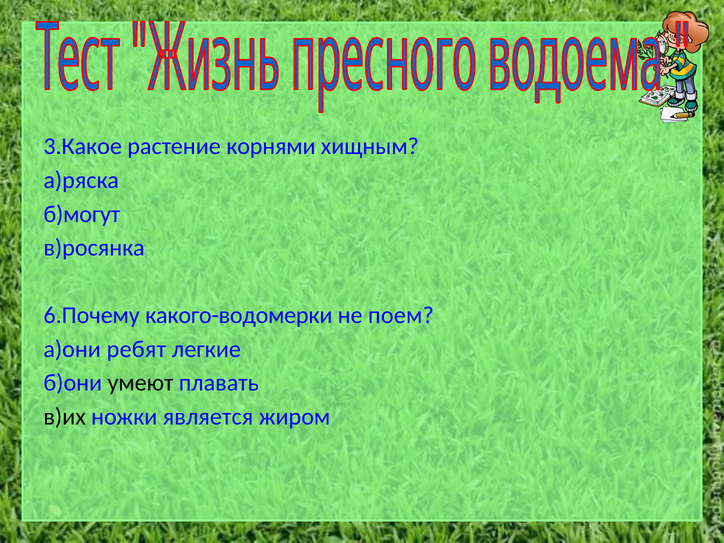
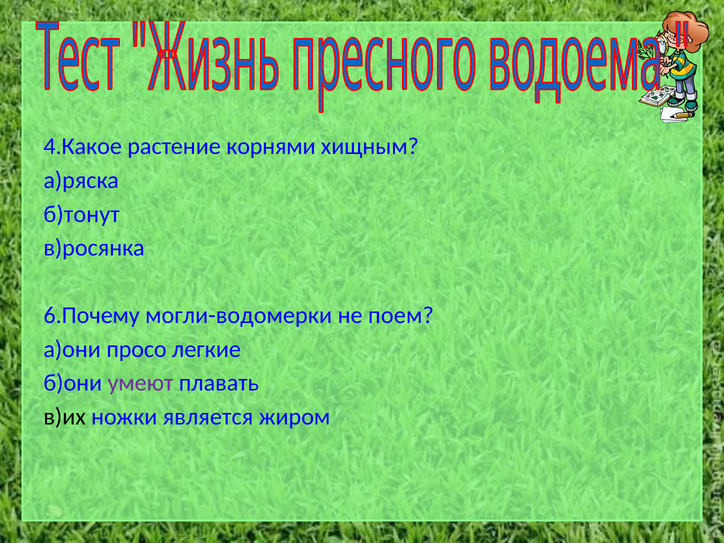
3.Какое: 3.Какое -> 4.Какое
б)могут: б)могут -> б)тонут
какого-водомерки: какого-водомерки -> могли-водомерки
ребят: ребят -> просо
умеют colour: black -> purple
